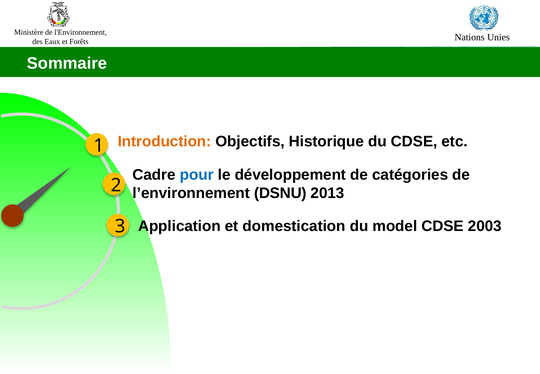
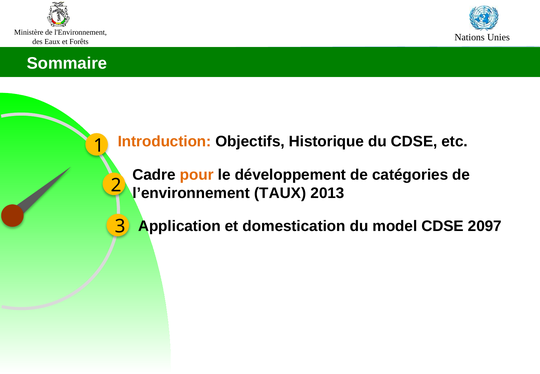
pour colour: blue -> orange
DSNU: DSNU -> TAUX
2003: 2003 -> 2097
